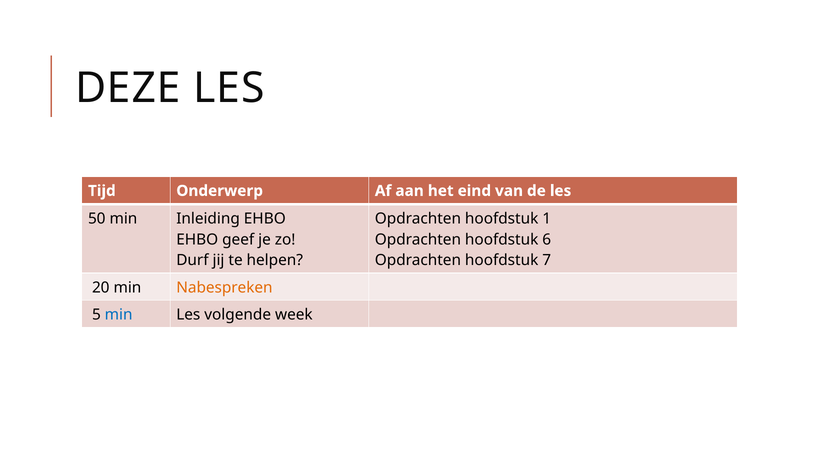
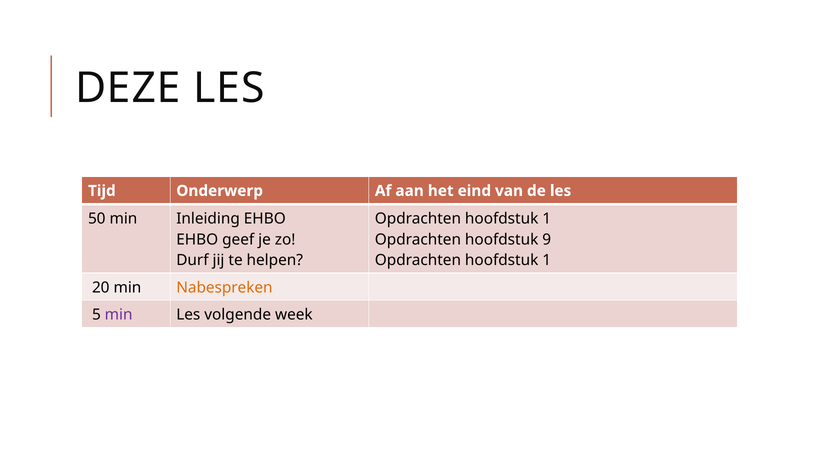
hoofdstuk 6: 6 -> 9
7 at (547, 261): 7 -> 1
min at (119, 315) colour: blue -> purple
